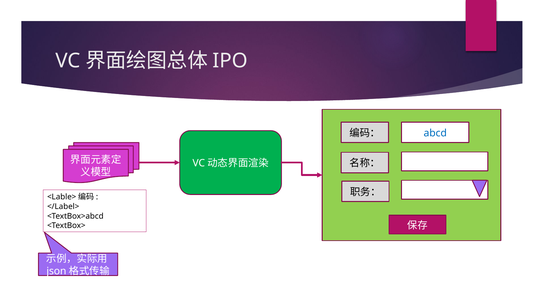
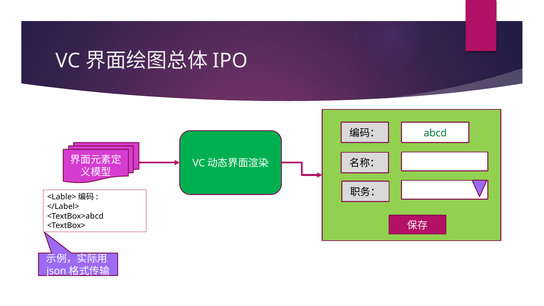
abcd colour: blue -> green
